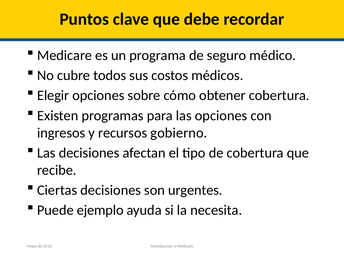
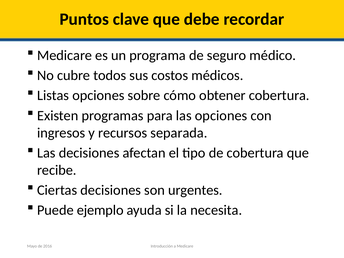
Elegir: Elegir -> Listas
gobierno: gobierno -> separada
